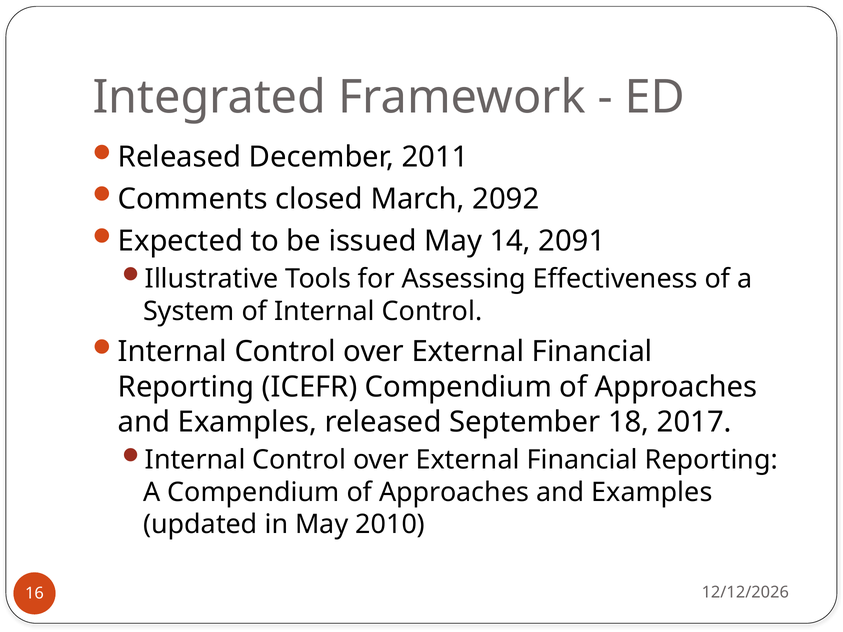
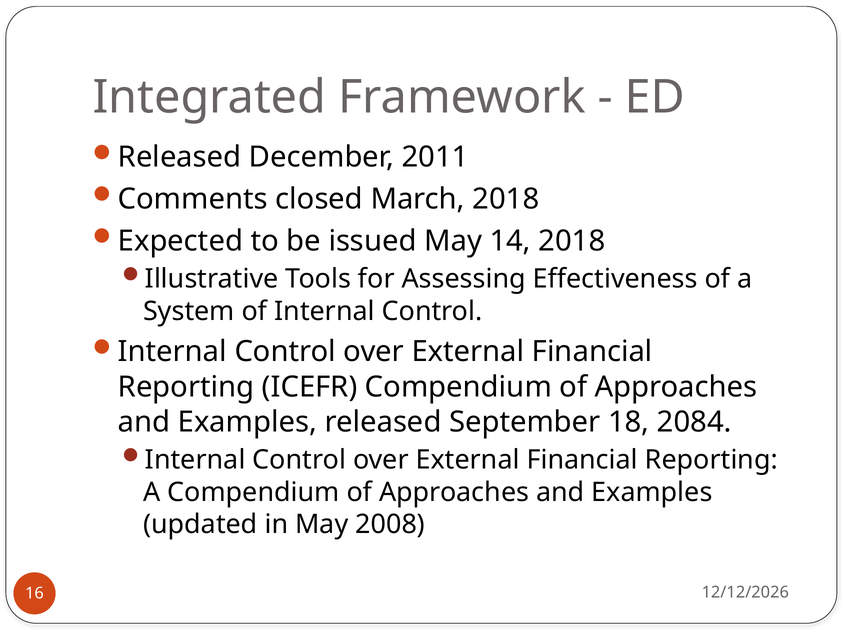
March 2092: 2092 -> 2018
14 2091: 2091 -> 2018
2017: 2017 -> 2084
2010: 2010 -> 2008
